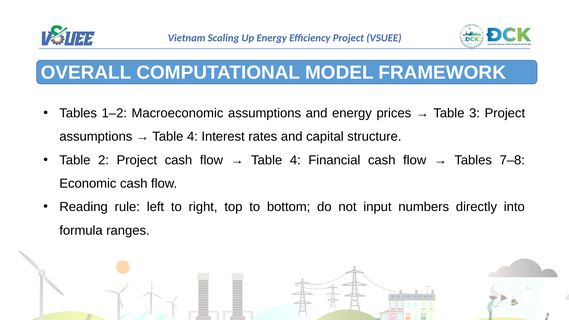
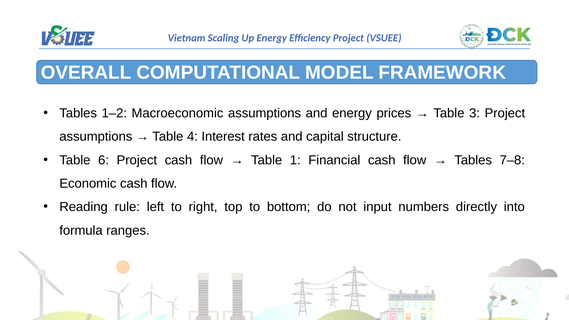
2: 2 -> 6
4 at (295, 160): 4 -> 1
